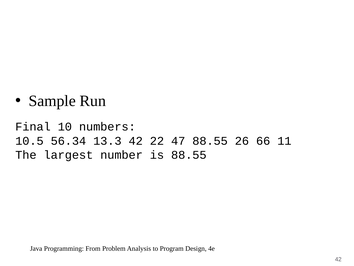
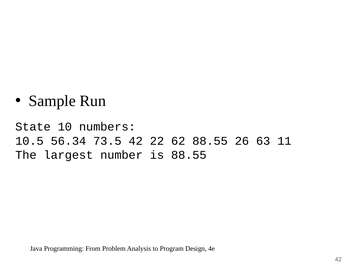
Final: Final -> State
13.3: 13.3 -> 73.5
47: 47 -> 62
66: 66 -> 63
